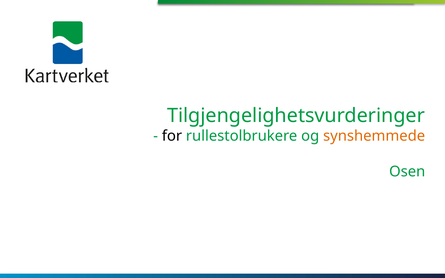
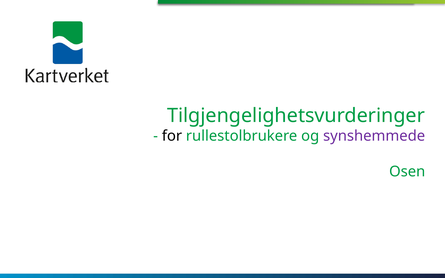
synshemmede colour: orange -> purple
